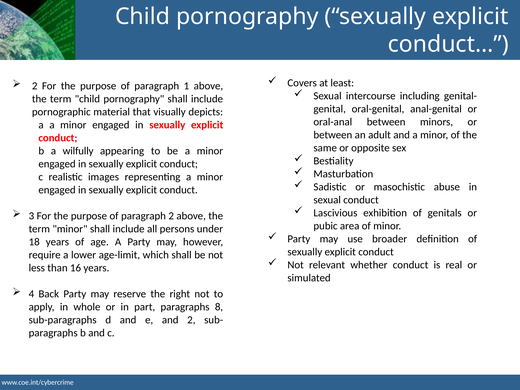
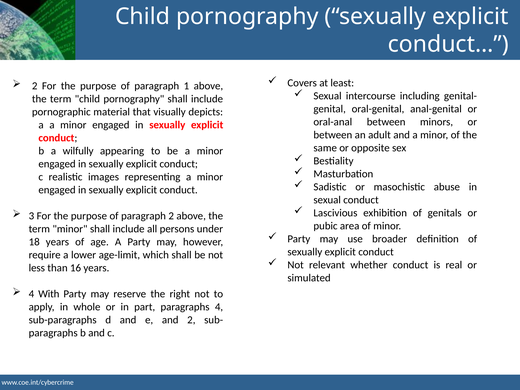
Back: Back -> With
paragraphs 8: 8 -> 4
